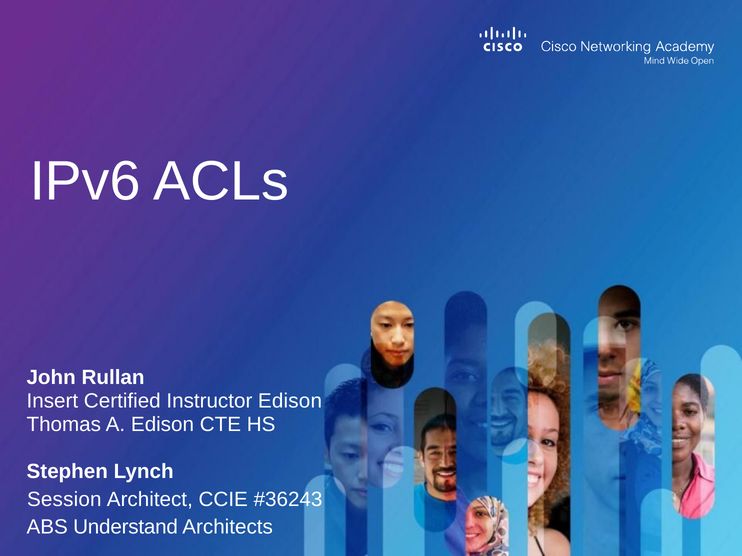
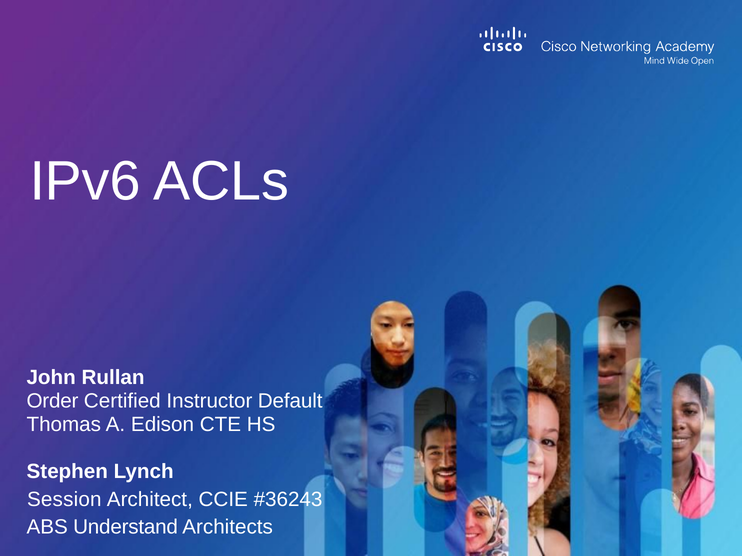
Insert: Insert -> Order
Instructor Edison: Edison -> Default
